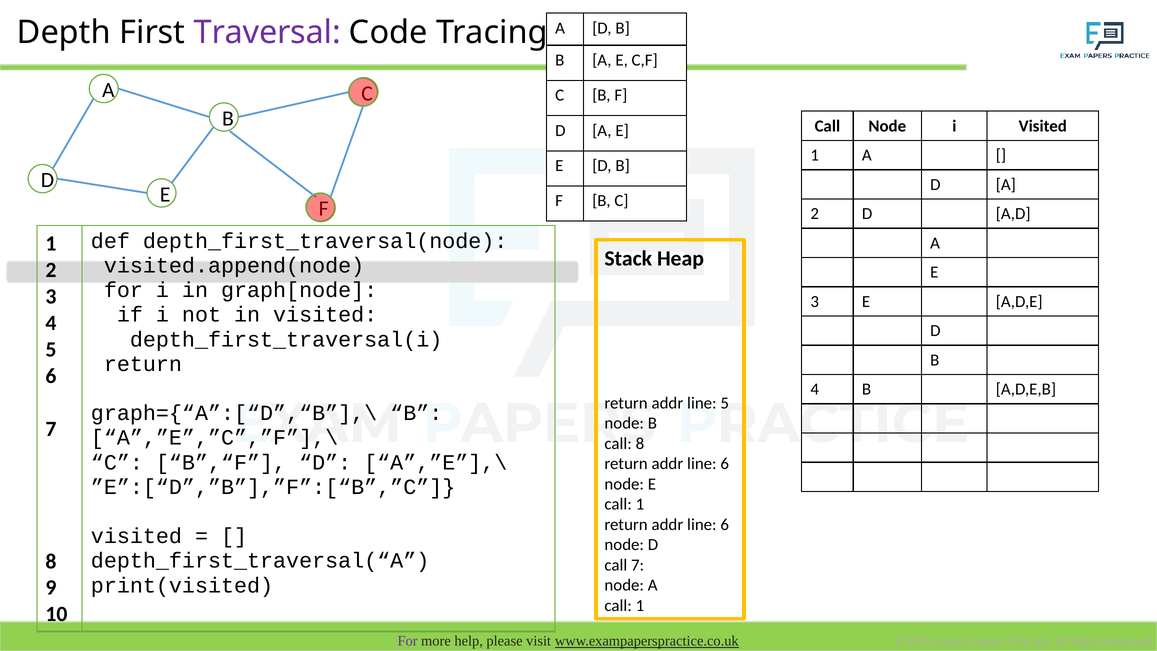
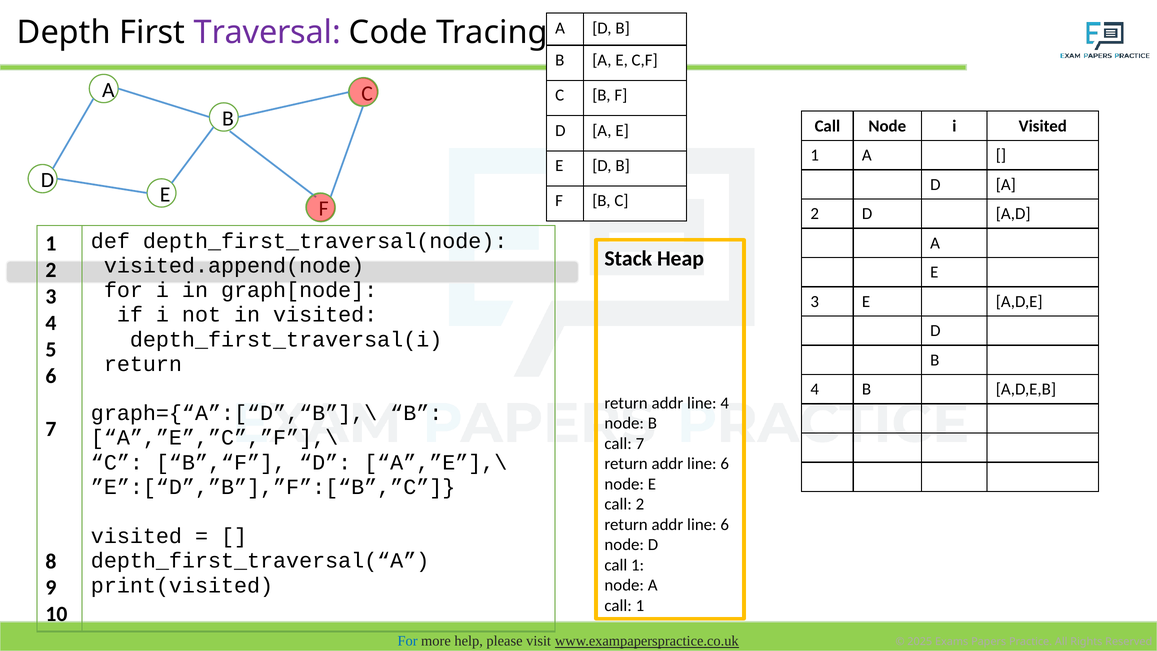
line 5: 5 -> 4
call 8: 8 -> 7
1 at (640, 504): 1 -> 2
7 at (638, 565): 7 -> 1
For at (408, 641) colour: purple -> blue
